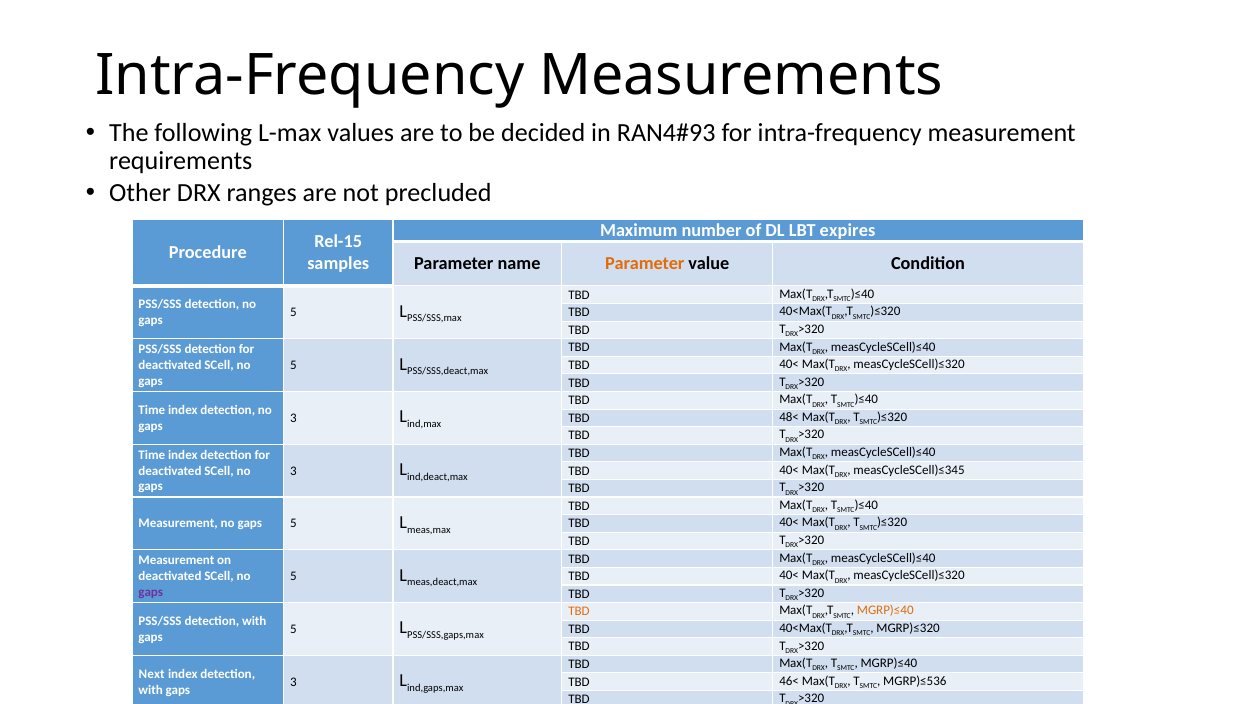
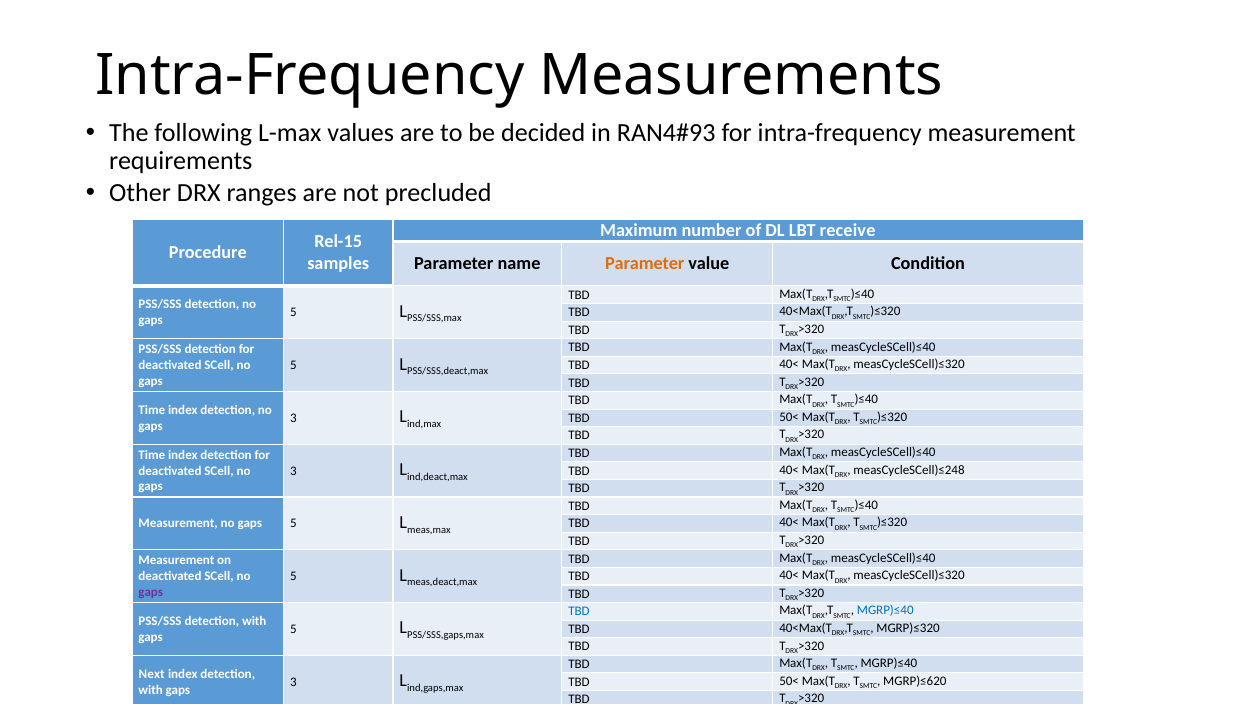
expires: expires -> receive
48< at (789, 417): 48< -> 50<
measCycleSCell)≤345: measCycleSCell)≤345 -> measCycleSCell)≤248
TBD at (579, 612) colour: orange -> blue
MGRP)≤40 at (885, 611) colour: orange -> blue
46< at (789, 681): 46< -> 50<
MGRP)≤536: MGRP)≤536 -> MGRP)≤620
